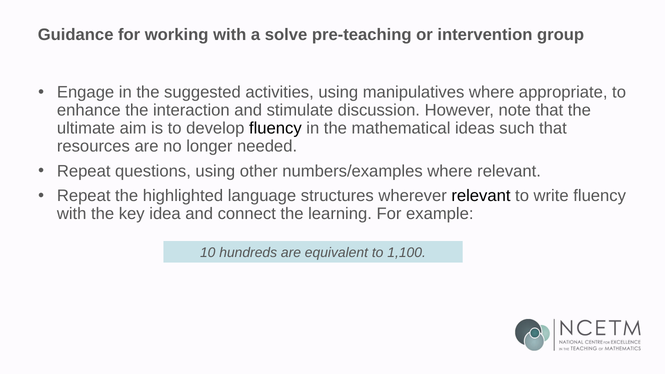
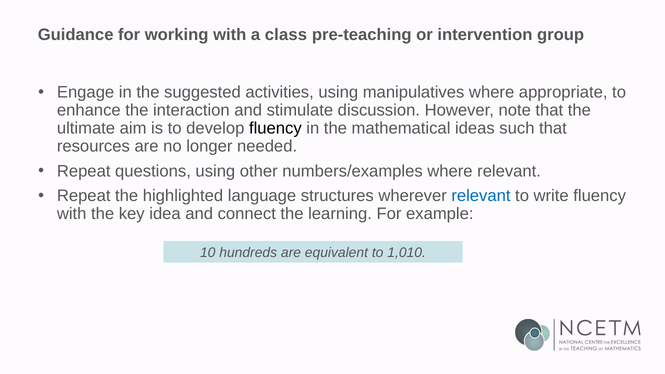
solve: solve -> class
relevant at (481, 196) colour: black -> blue
1,100: 1,100 -> 1,010
